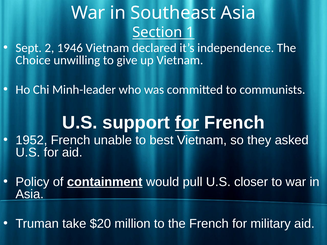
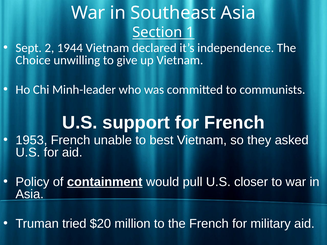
1946: 1946 -> 1944
for at (187, 123) underline: present -> none
1952: 1952 -> 1953
take: take -> tried
